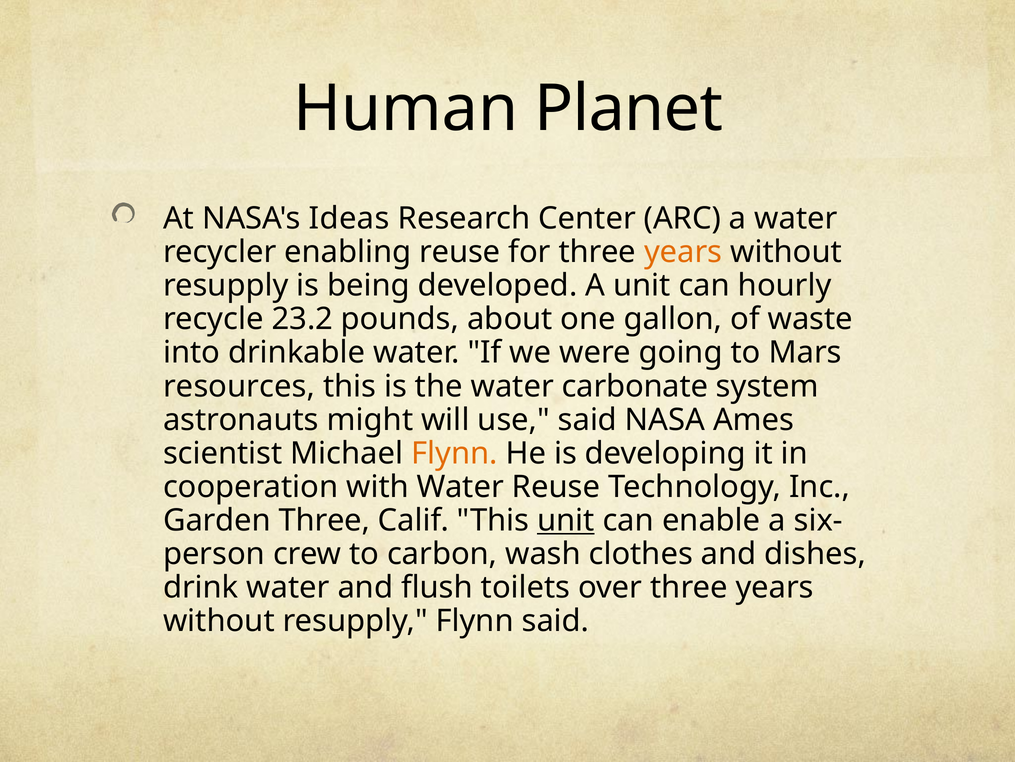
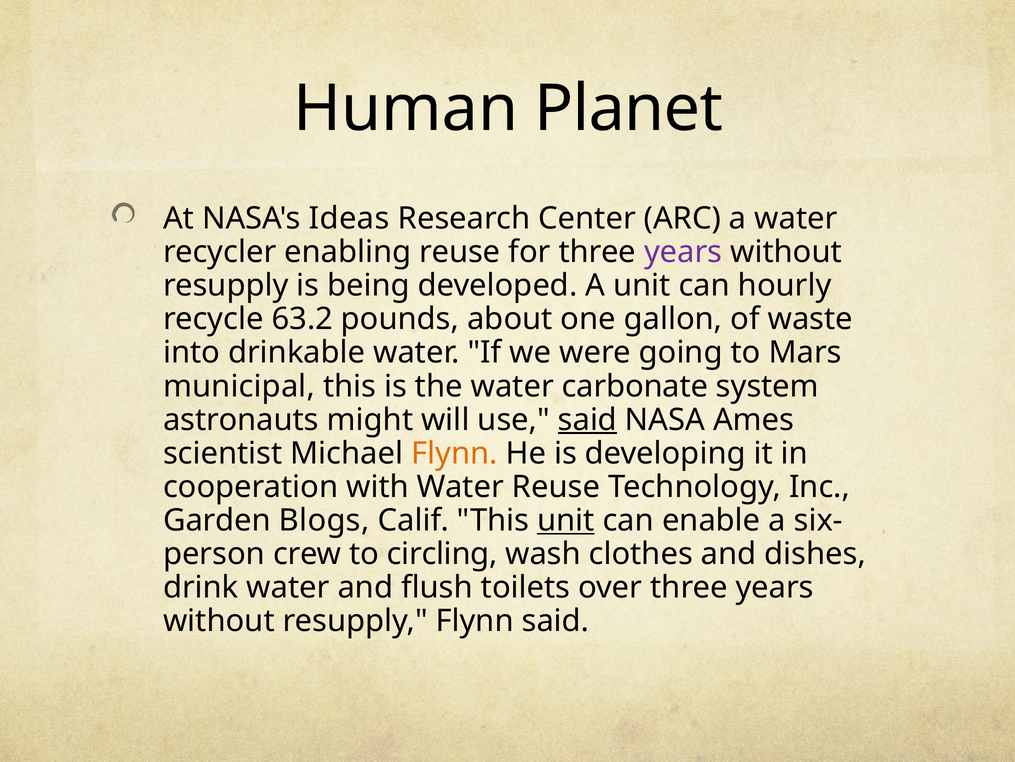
years at (683, 252) colour: orange -> purple
23.2: 23.2 -> 63.2
resources: resources -> municipal
said at (587, 419) underline: none -> present
Garden Three: Three -> Blogs
carbon: carbon -> circling
